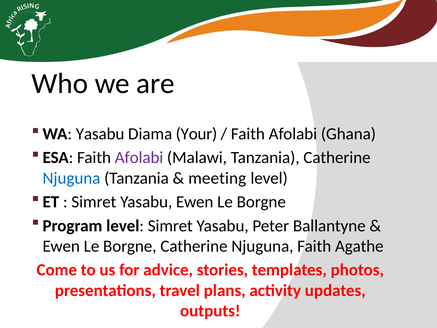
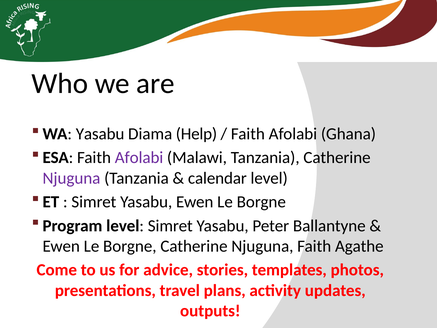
Your: Your -> Help
Njuguna at (71, 178) colour: blue -> purple
meeting: meeting -> calendar
